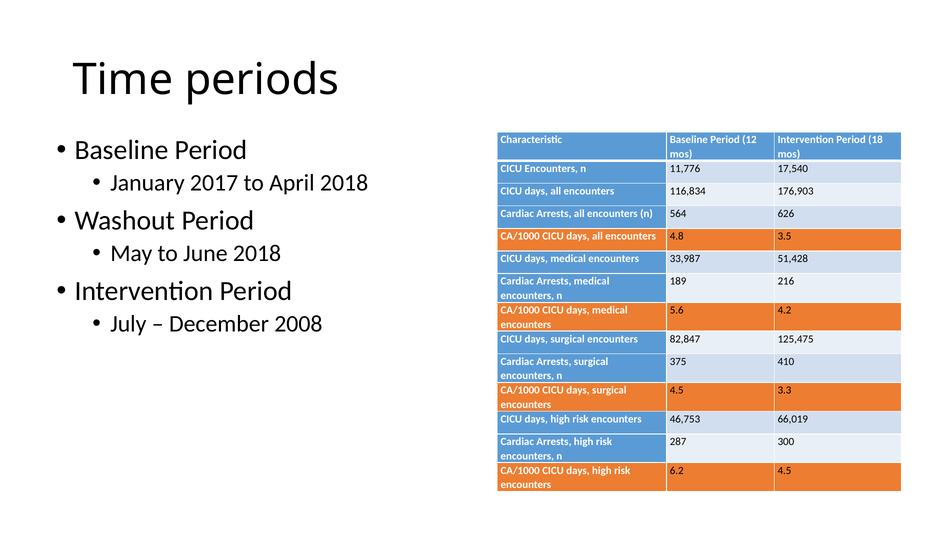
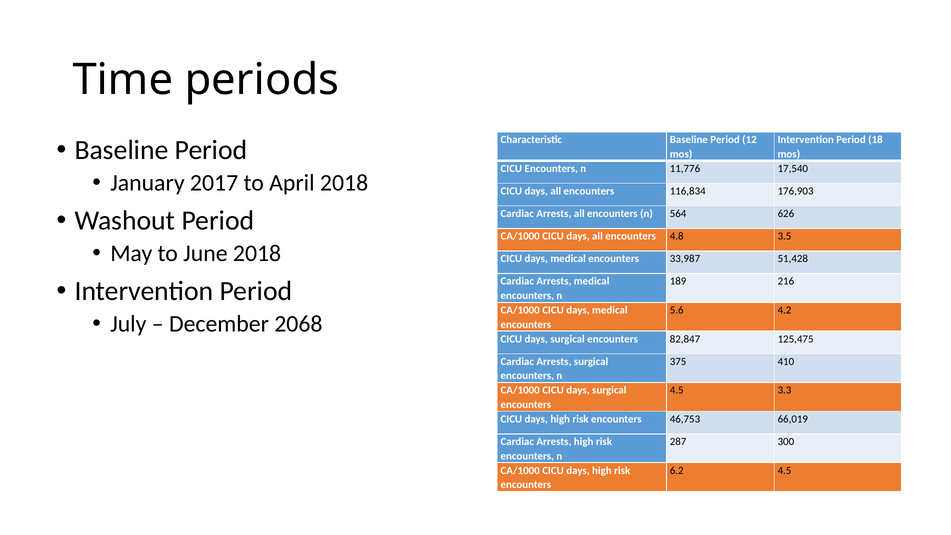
2008: 2008 -> 2068
